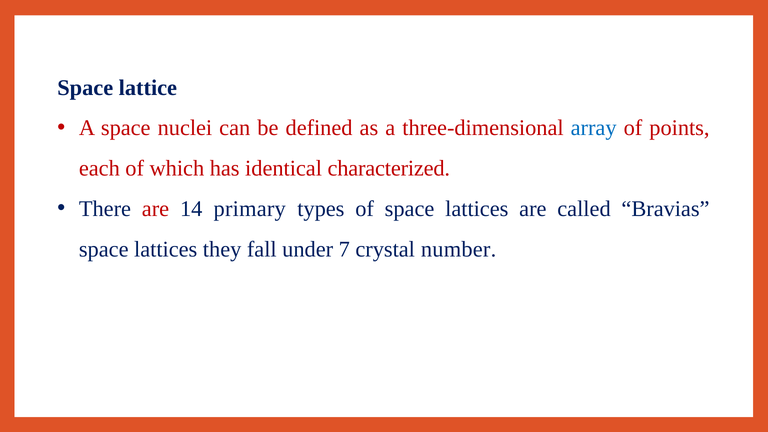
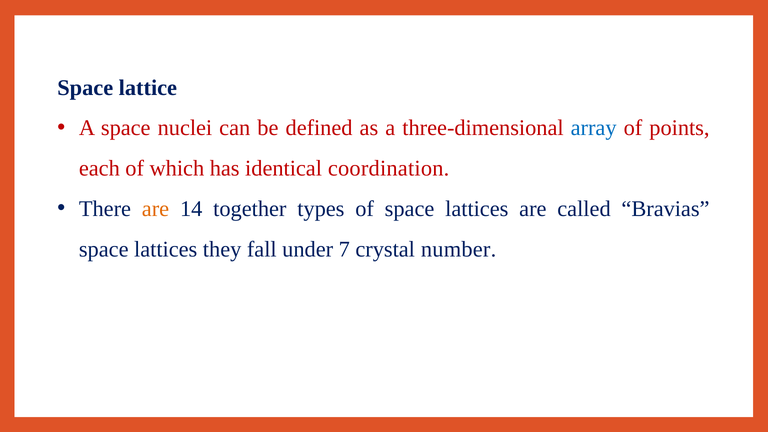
characterized: characterized -> coordination
are at (155, 209) colour: red -> orange
primary: primary -> together
